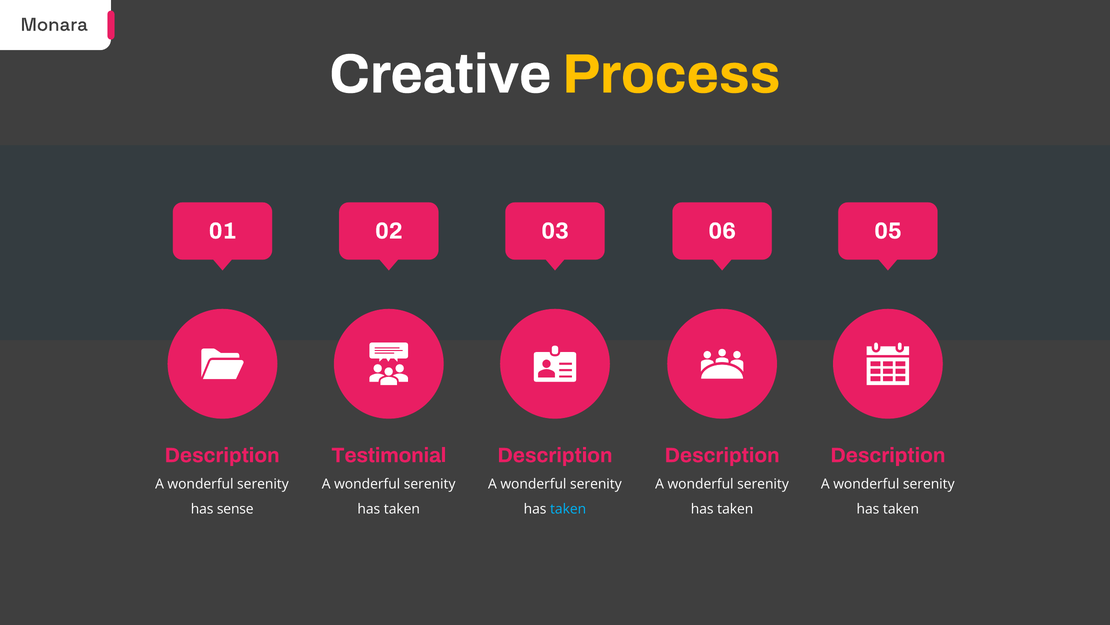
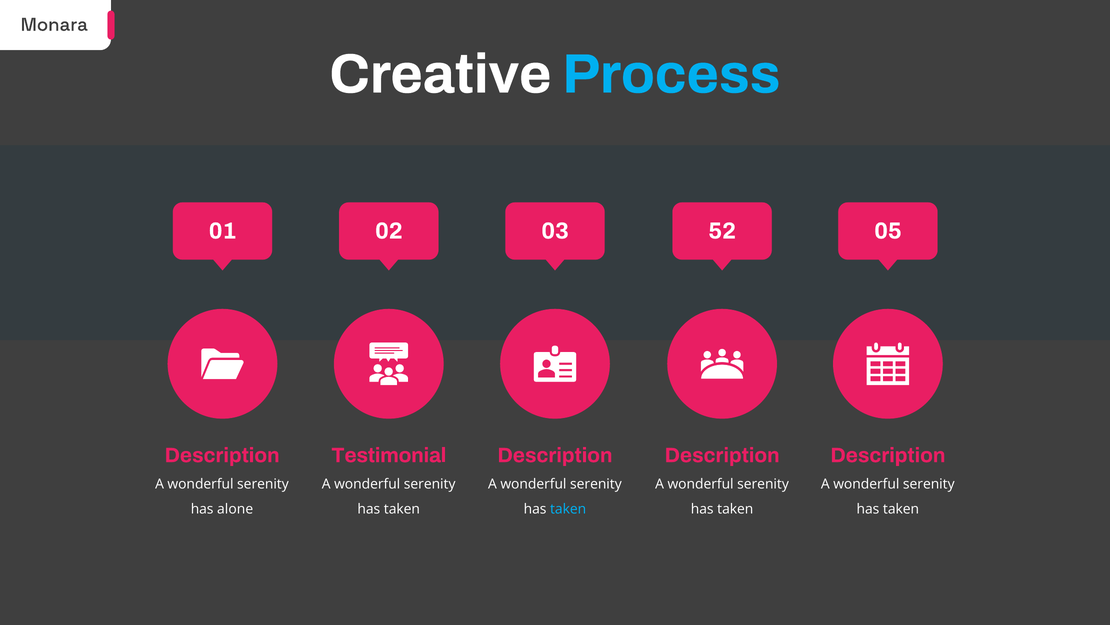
Process colour: yellow -> light blue
06: 06 -> 52
sense: sense -> alone
